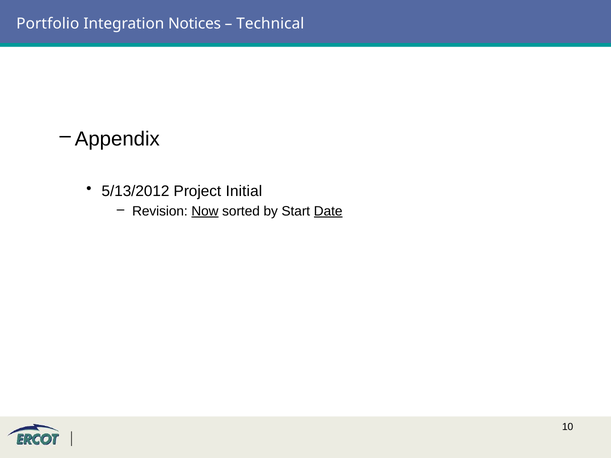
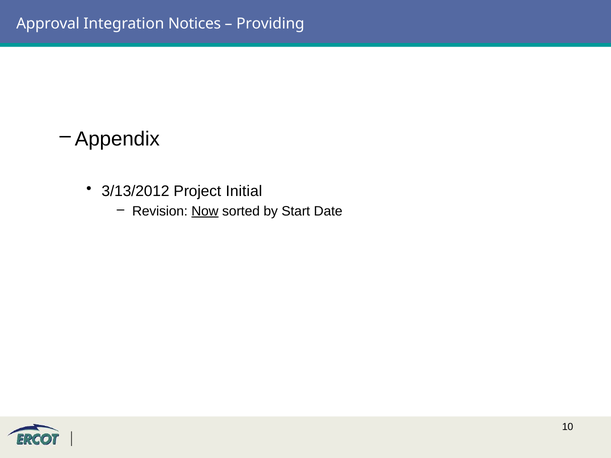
Portfolio: Portfolio -> Approval
Technical: Technical -> Providing
5/13/2012: 5/13/2012 -> 3/13/2012
Date underline: present -> none
